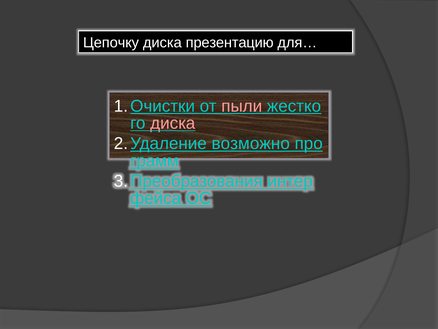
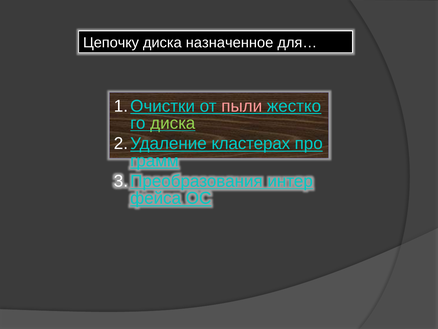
презентацию: презентацию -> назначенное
диска at (173, 123) colour: pink -> light green
возможно: возможно -> кластерах
